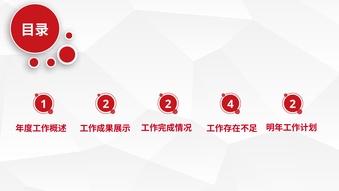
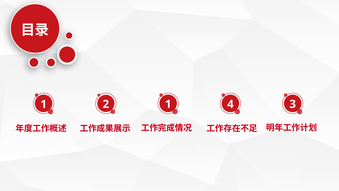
2 2: 2 -> 1
4 2: 2 -> 3
